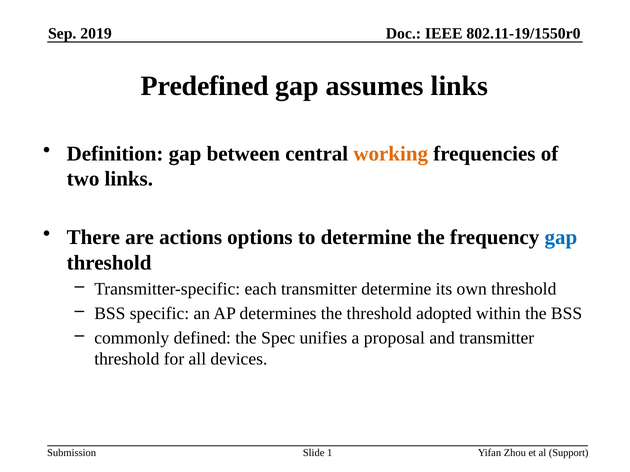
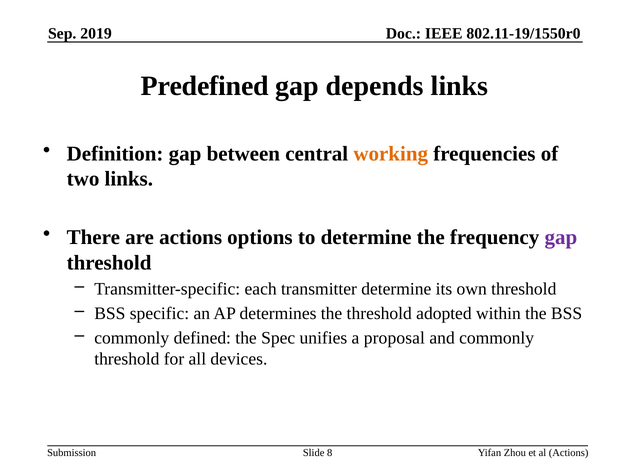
assumes: assumes -> depends
gap at (561, 238) colour: blue -> purple
and transmitter: transmitter -> commonly
1: 1 -> 8
al Support: Support -> Actions
